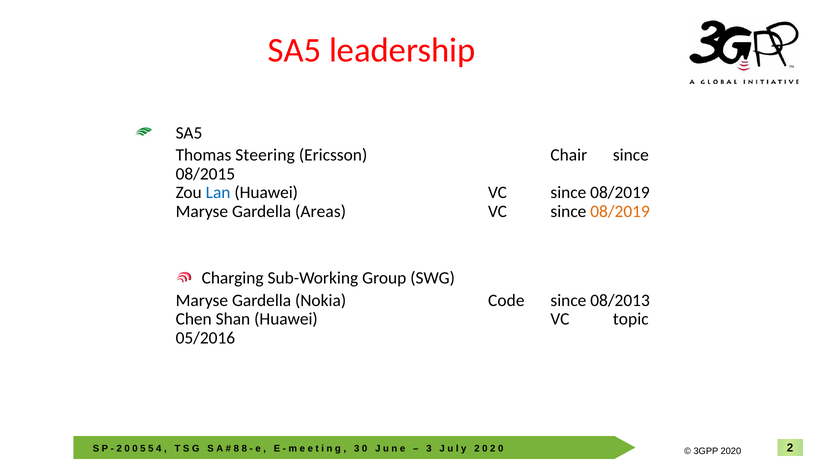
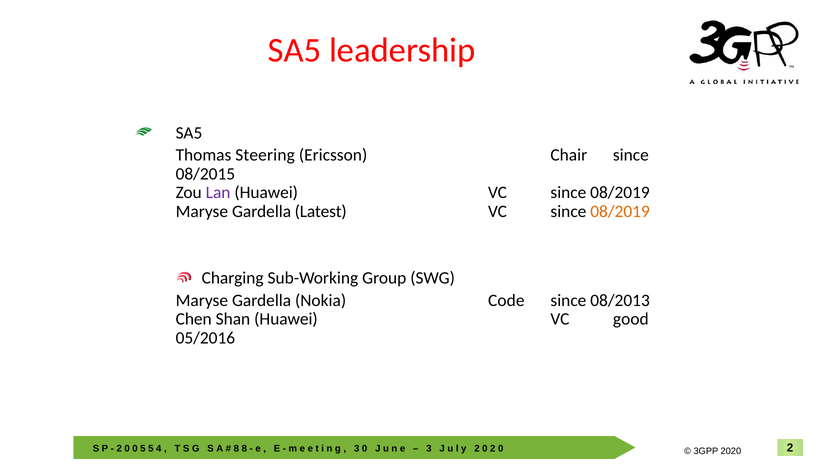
Lan colour: blue -> purple
Areas: Areas -> Latest
topic: topic -> good
